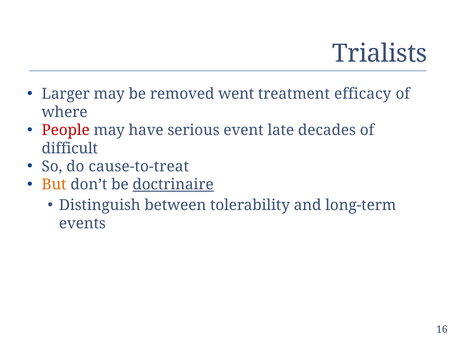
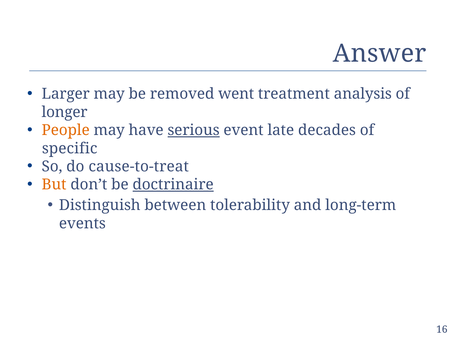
Trialists: Trialists -> Answer
efficacy: efficacy -> analysis
where: where -> longer
People colour: red -> orange
serious underline: none -> present
difficult: difficult -> specific
